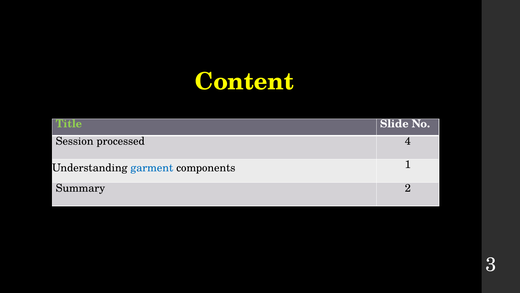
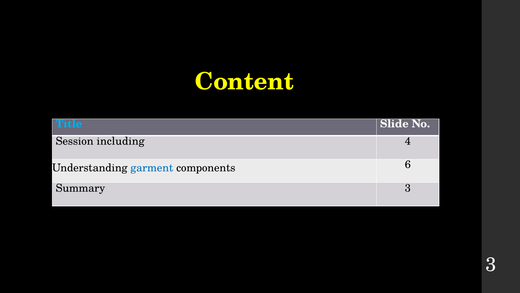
Title colour: light green -> light blue
processed: processed -> including
1: 1 -> 6
Summary 2: 2 -> 3
